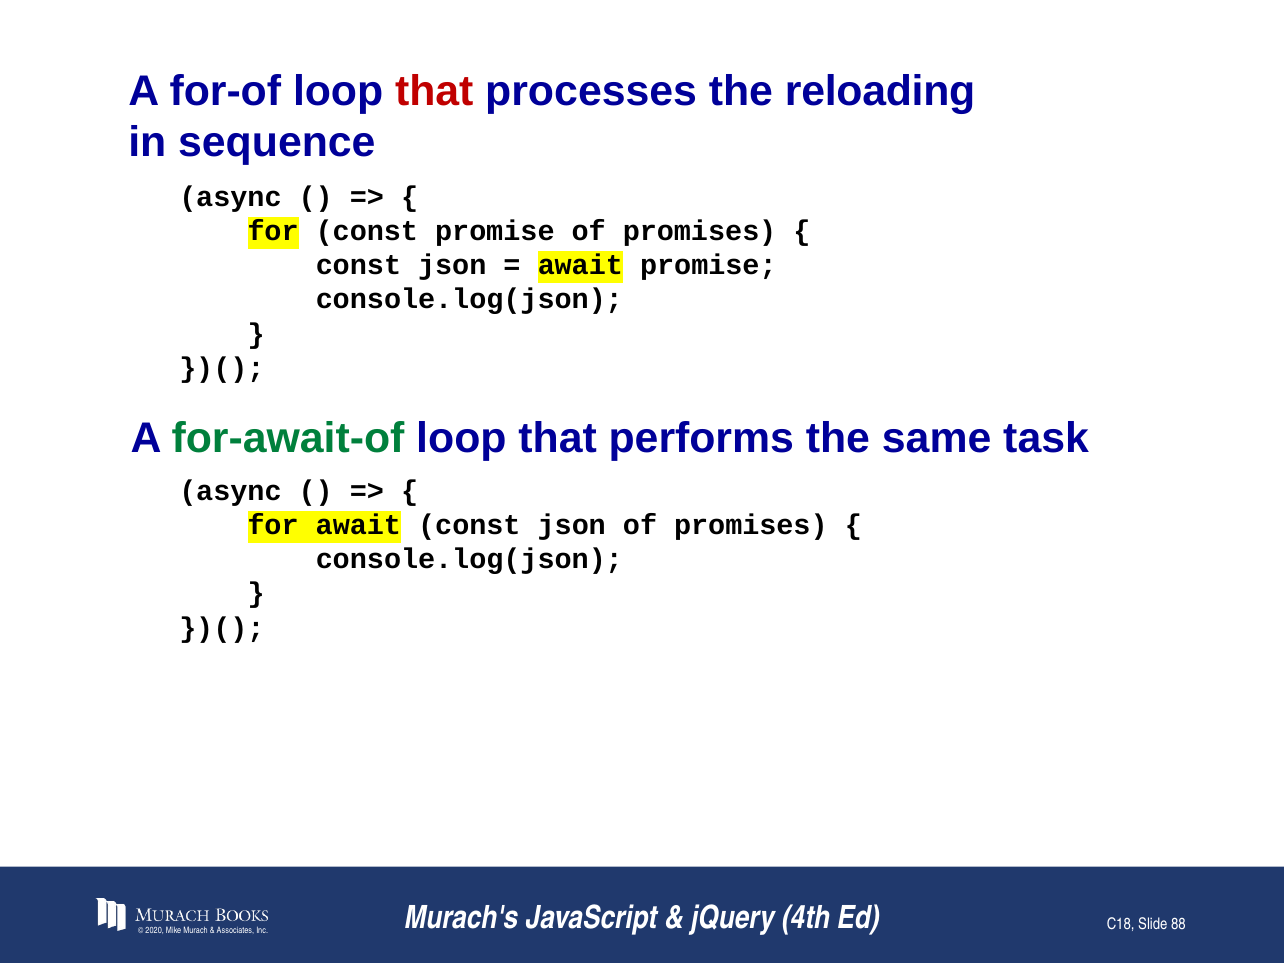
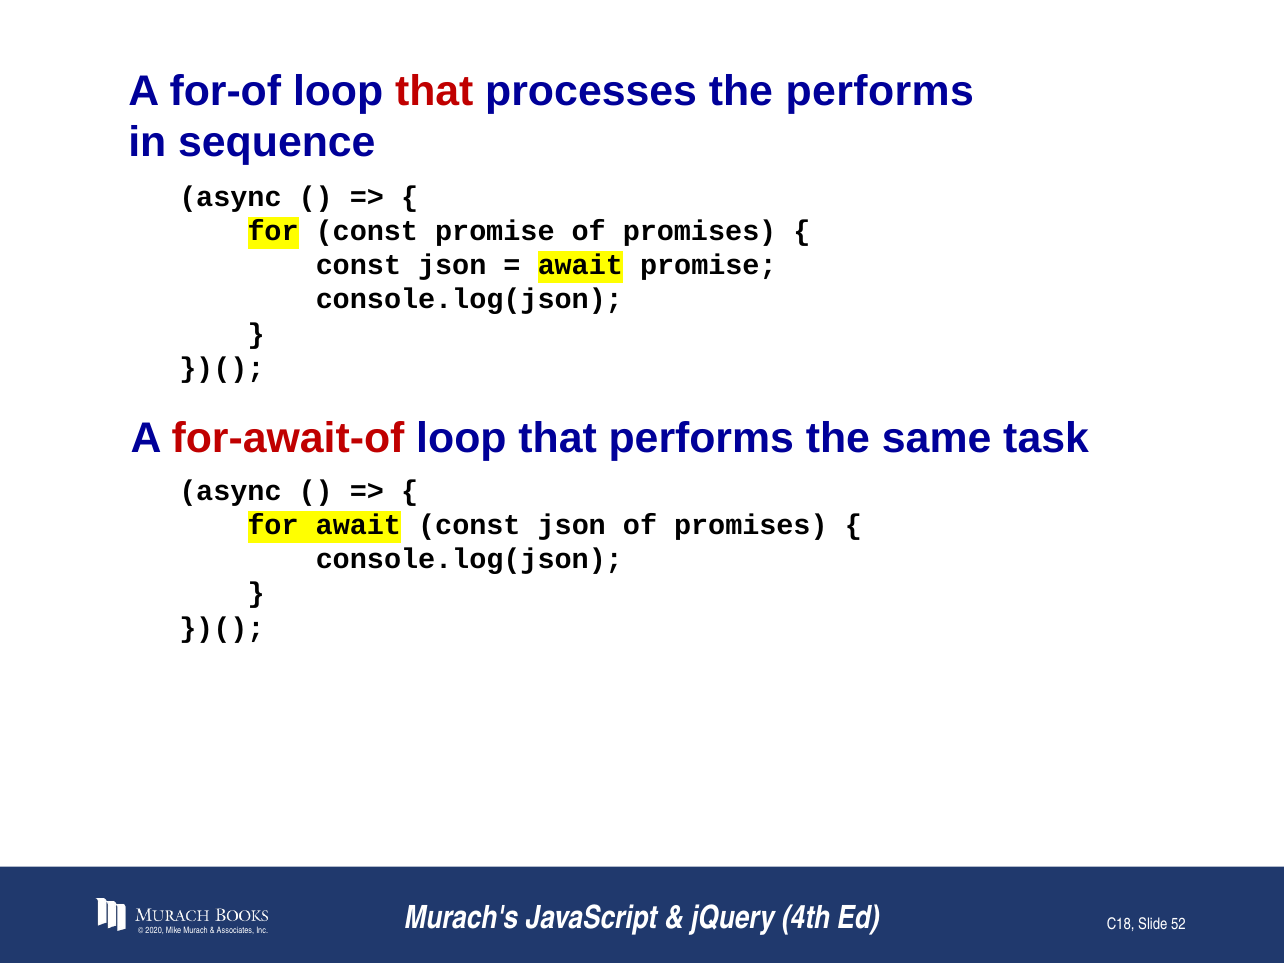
the reloading: reloading -> performs
for-await-of colour: green -> red
88: 88 -> 52
